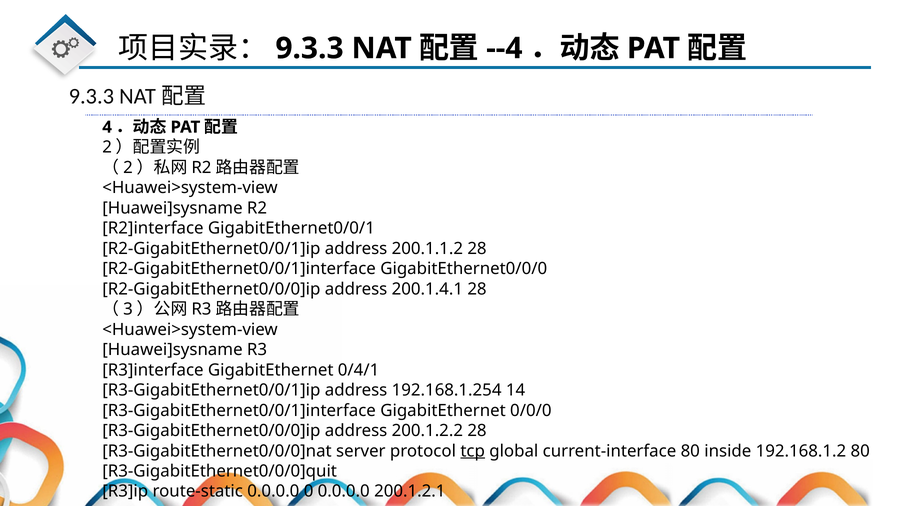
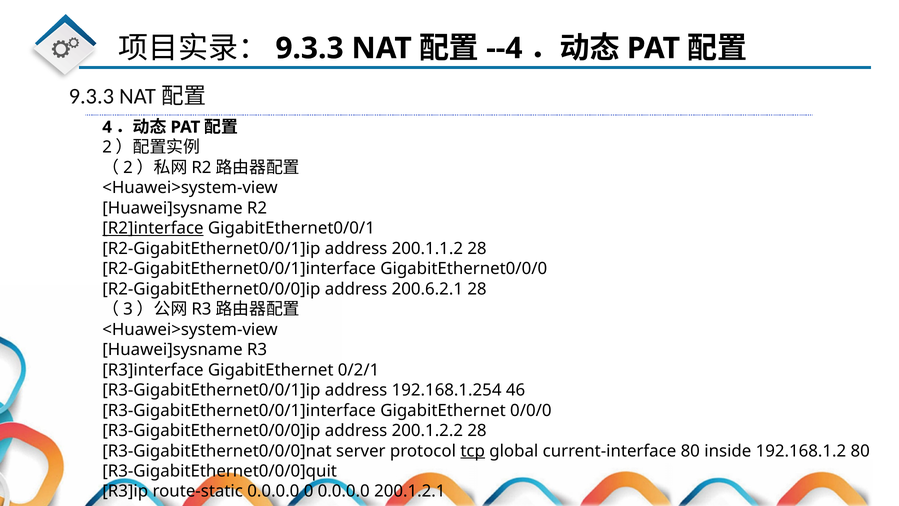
R2]interface underline: none -> present
200.1.4.1: 200.1.4.1 -> 200.6.2.1
0/4/1: 0/4/1 -> 0/2/1
14: 14 -> 46
